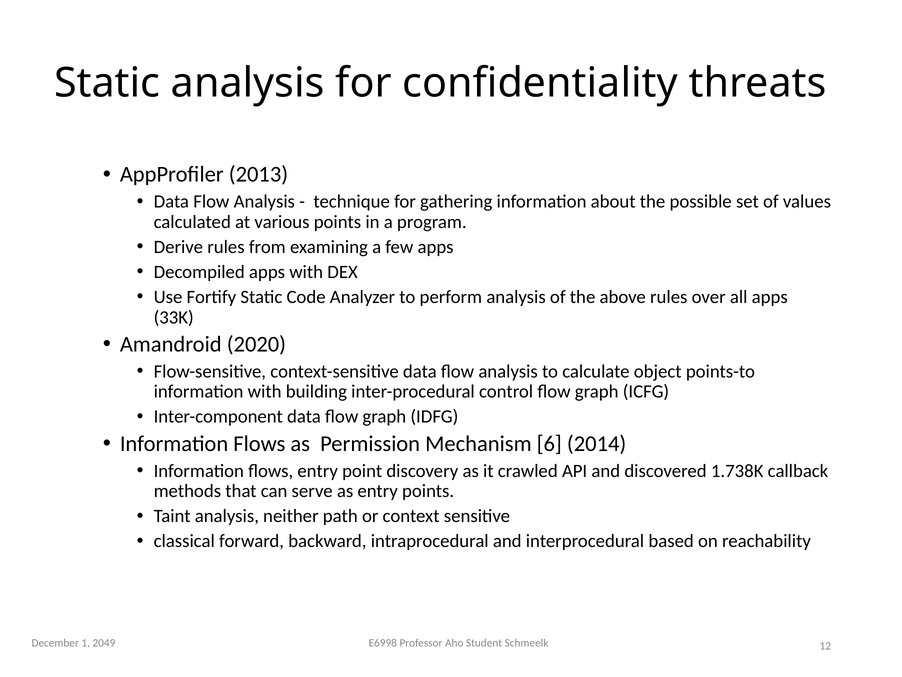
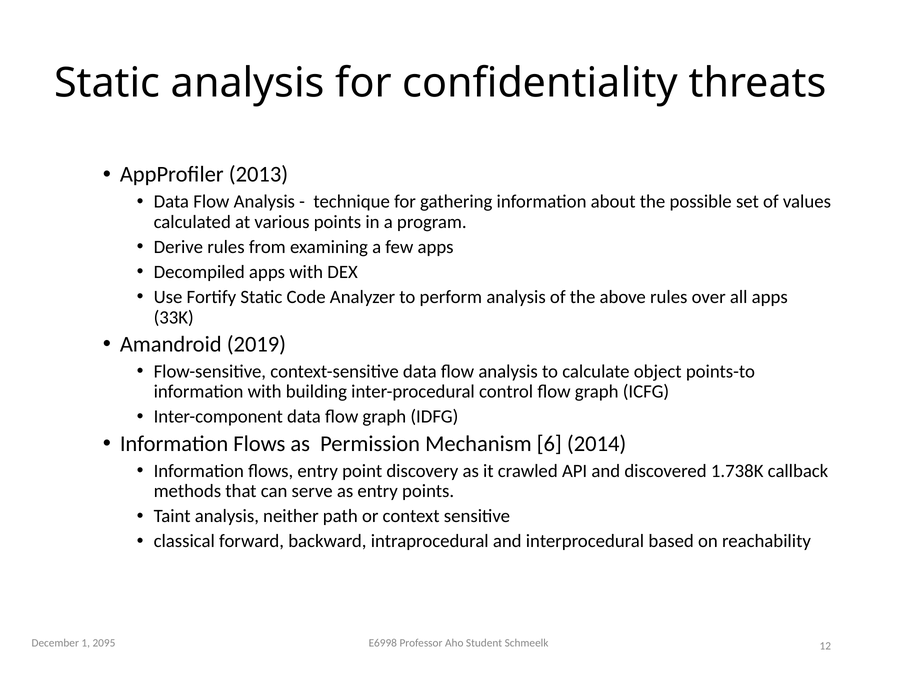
2020: 2020 -> 2019
2049: 2049 -> 2095
